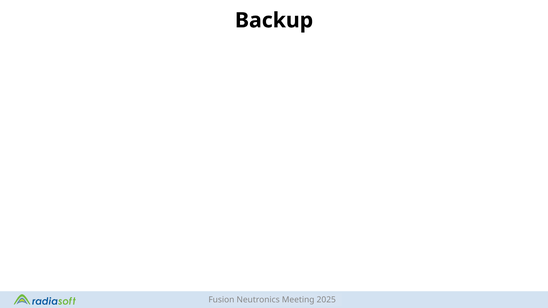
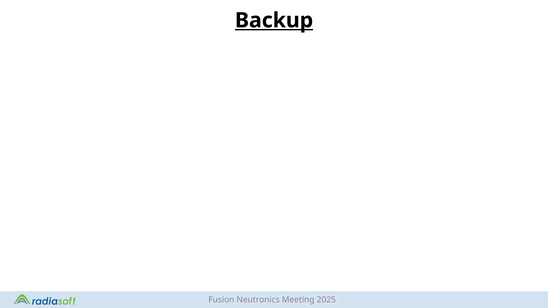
Backup underline: none -> present
